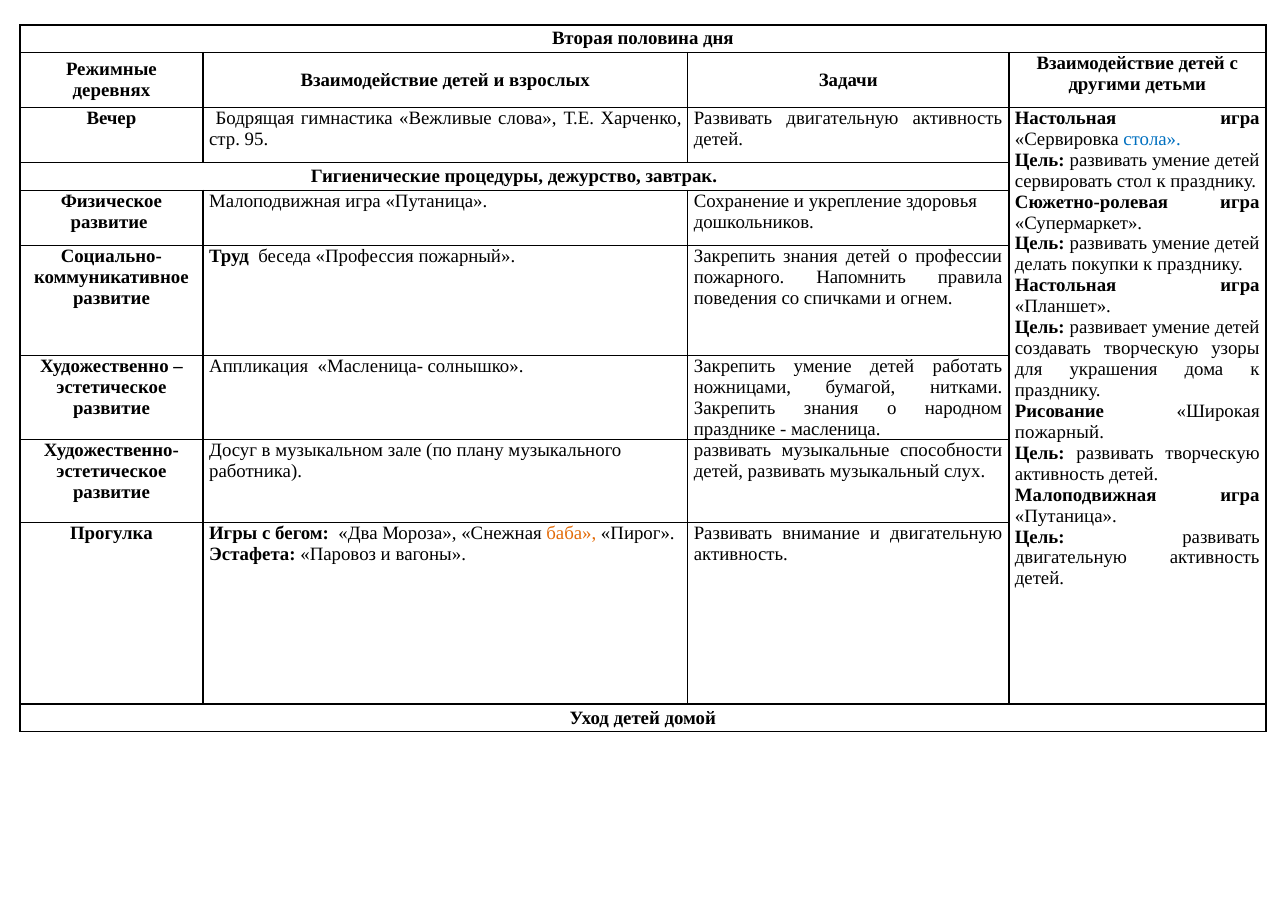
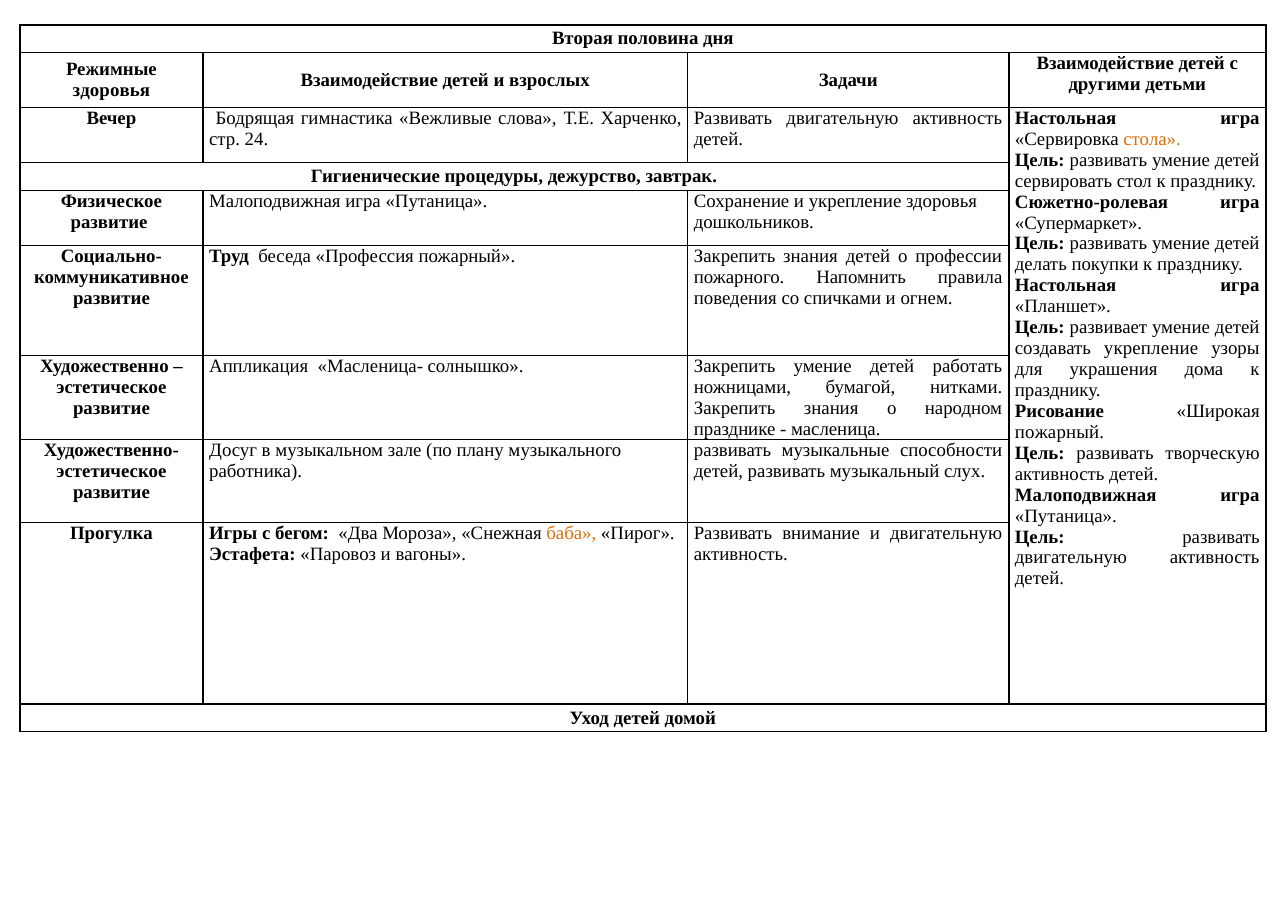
деревнях at (111, 91): деревнях -> здоровья
95: 95 -> 24
стола colour: blue -> orange
создавать творческую: творческую -> укрепление
